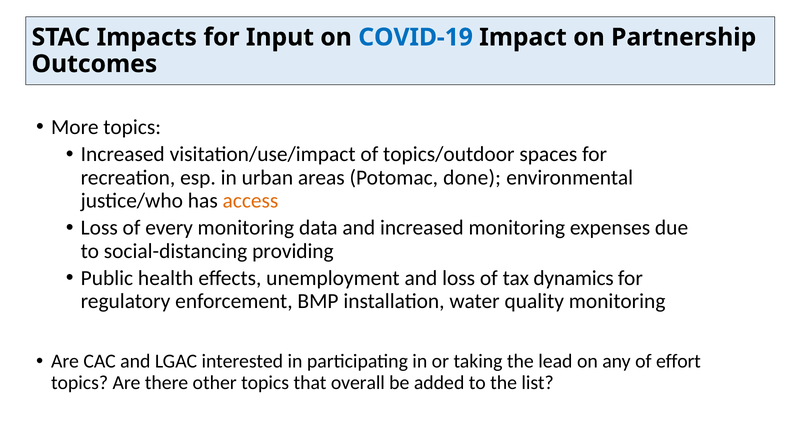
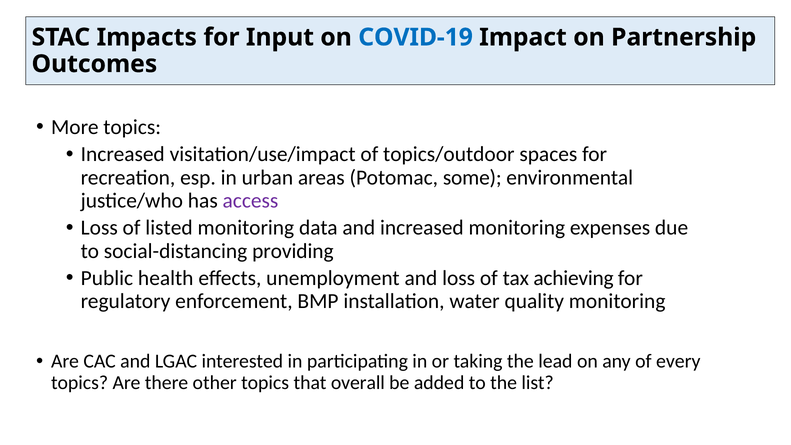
done: done -> some
access colour: orange -> purple
every: every -> listed
dynamics: dynamics -> achieving
effort: effort -> every
